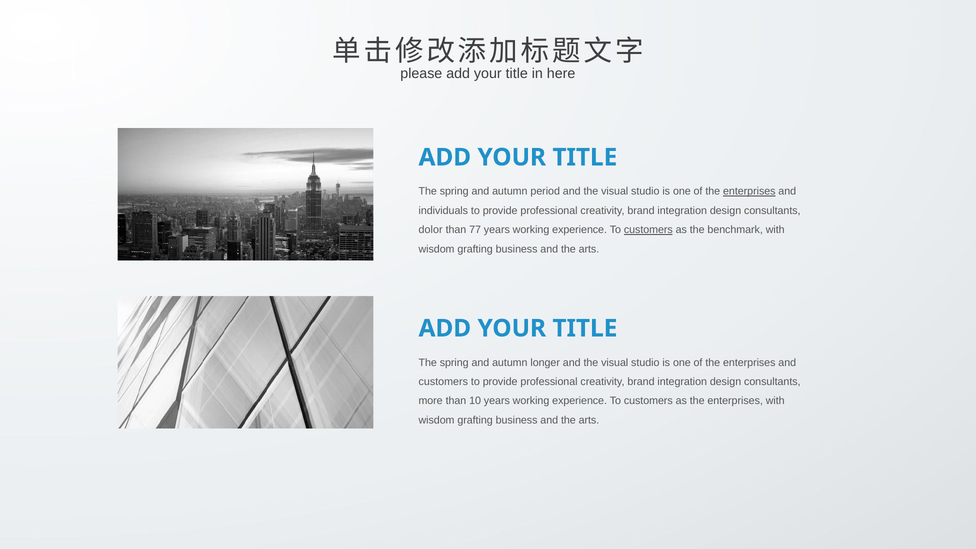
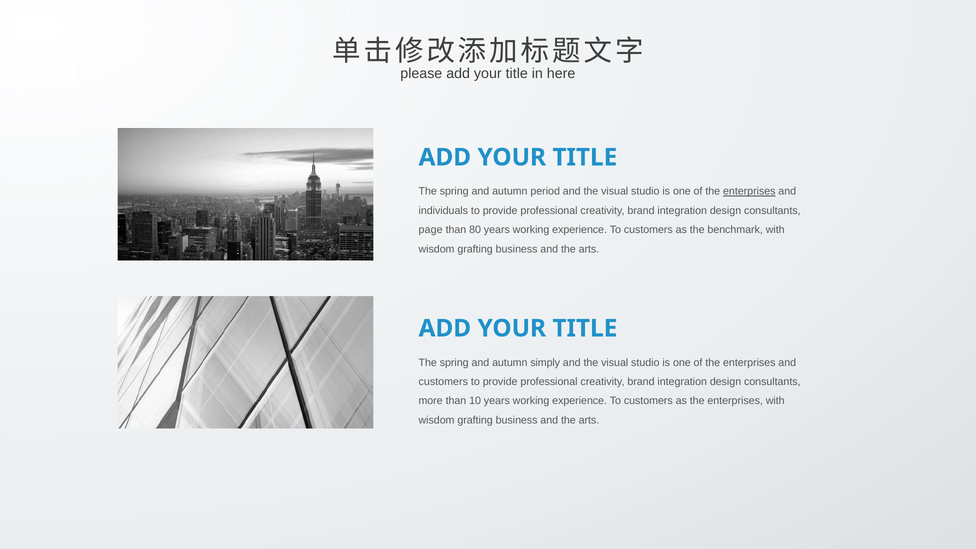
dolor: dolor -> page
77: 77 -> 80
customers at (648, 230) underline: present -> none
longer: longer -> simply
